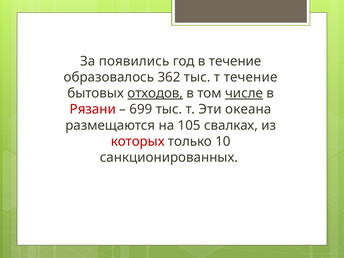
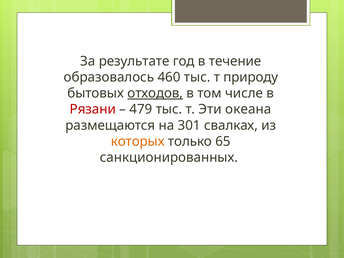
появились: появились -> результате
362: 362 -> 460
т течение: течение -> природу
числе underline: present -> none
699: 699 -> 479
105: 105 -> 301
которых colour: red -> orange
10: 10 -> 65
